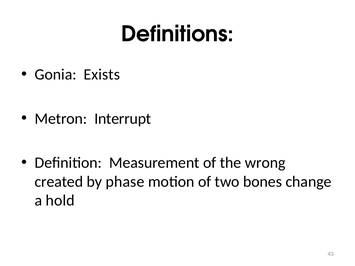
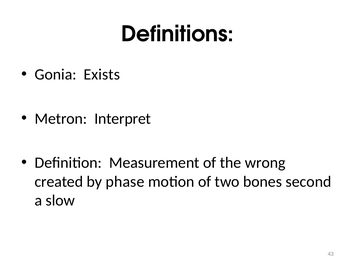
Interrupt: Interrupt -> Interpret
change: change -> second
hold: hold -> slow
